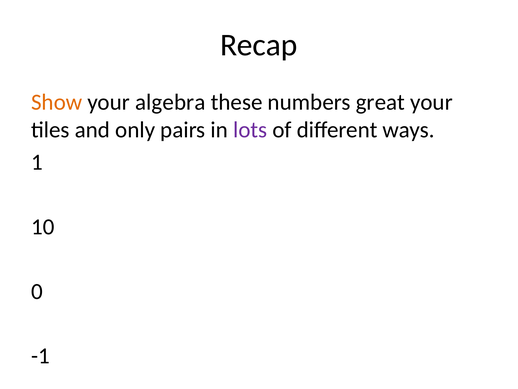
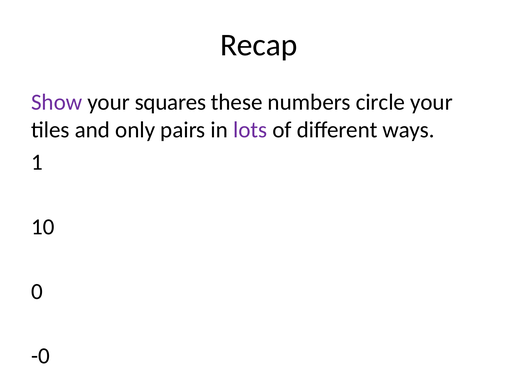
Show colour: orange -> purple
algebra: algebra -> squares
great: great -> circle
-1: -1 -> -0
